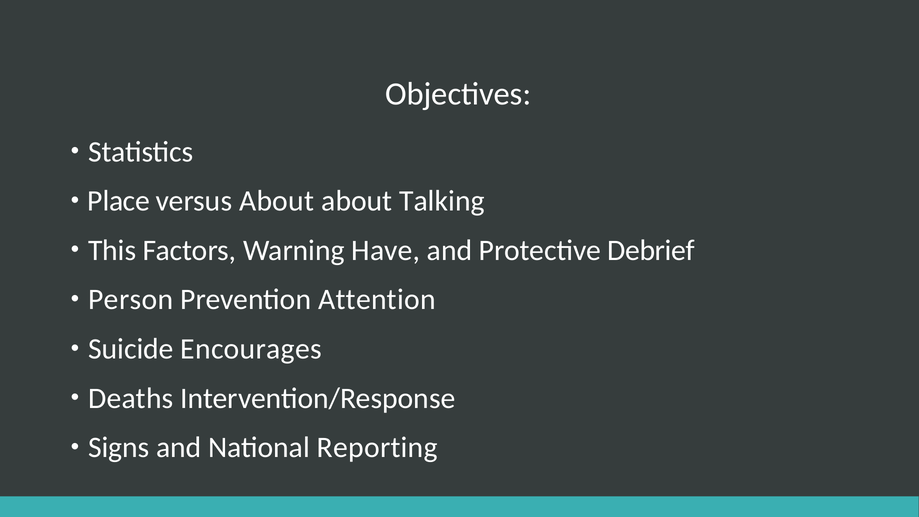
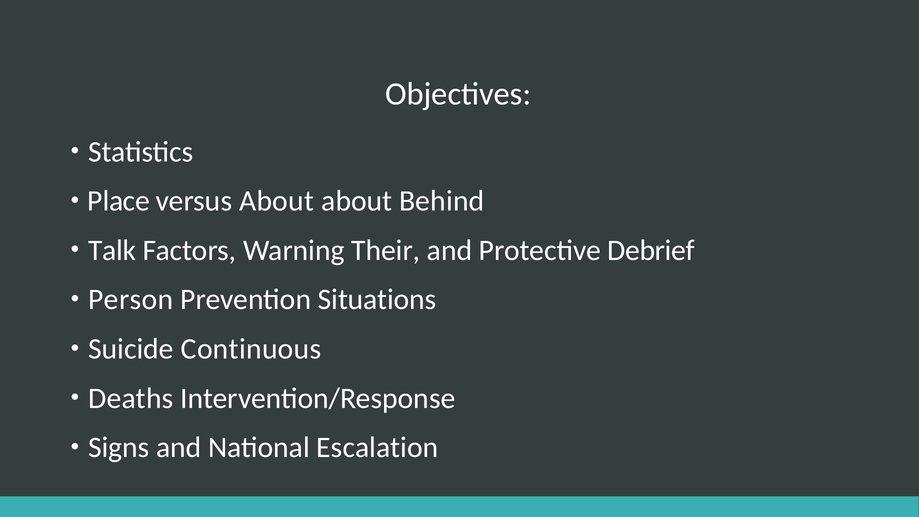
Talking: Talking -> Behind
This: This -> Talk
Have: Have -> Their
Attention: Attention -> Situations
Encourages: Encourages -> Continuous
Reporting: Reporting -> Escalation
